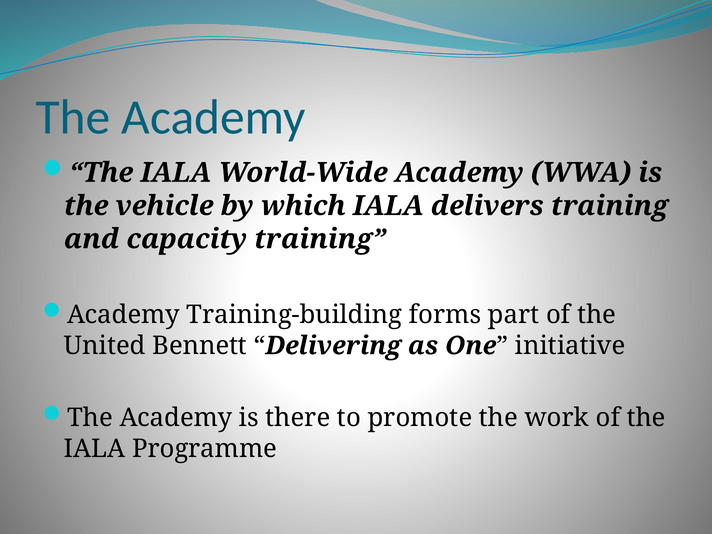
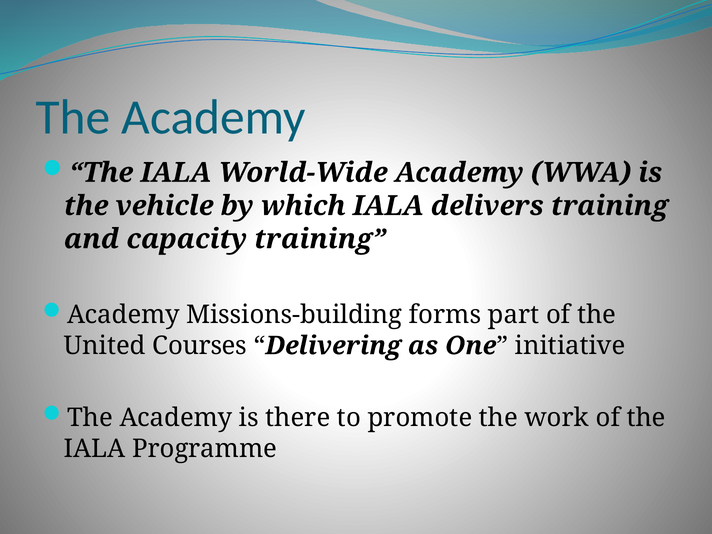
Training-building: Training-building -> Missions-building
Bennett: Bennett -> Courses
